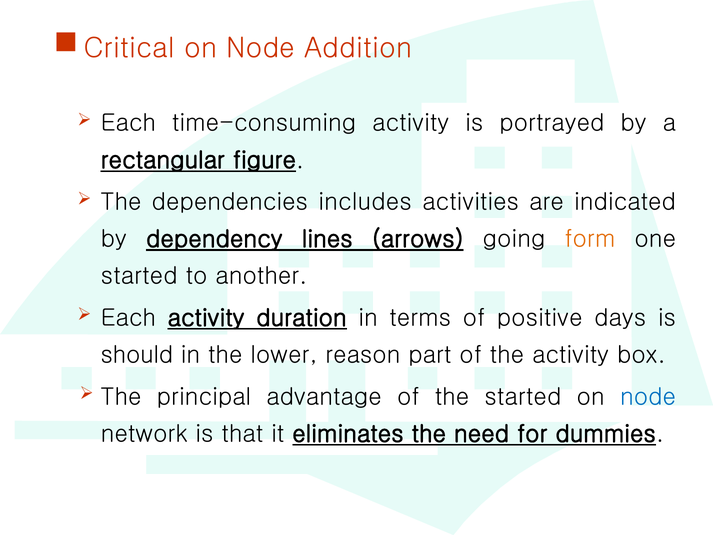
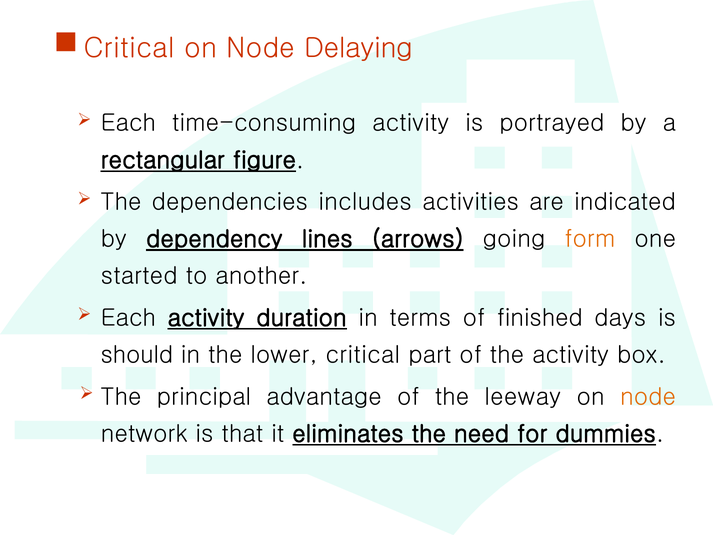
Addition: Addition -> Delaying
positive: positive -> finished
lower reason: reason -> critical
the started: started -> leeway
node at (648, 397) colour: blue -> orange
